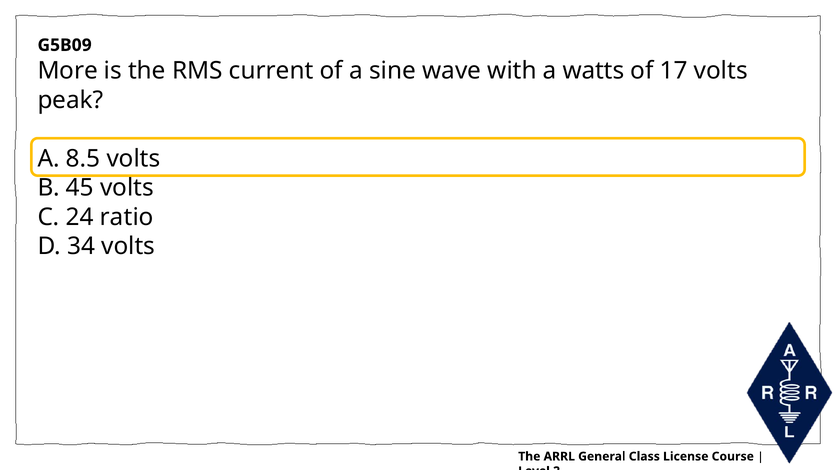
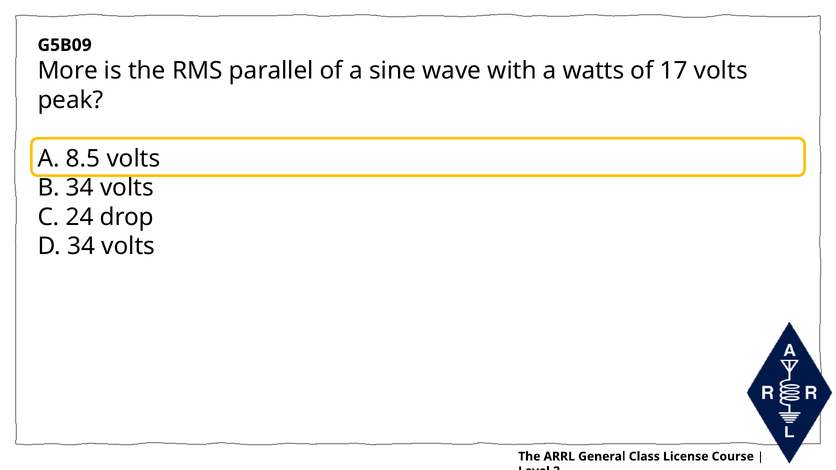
current: current -> parallel
B 45: 45 -> 34
ratio: ratio -> drop
